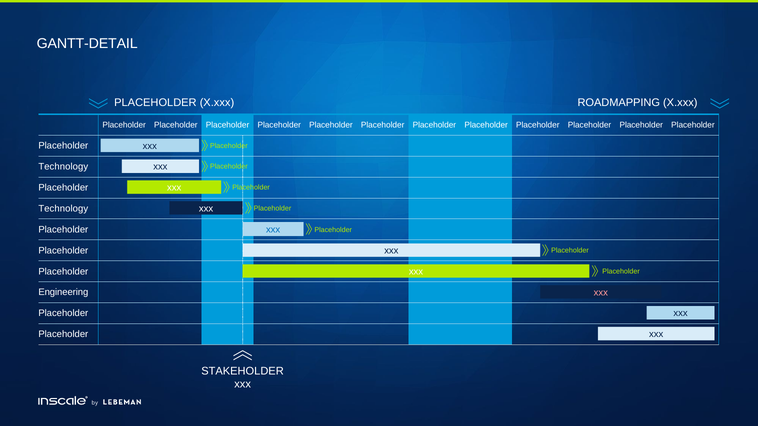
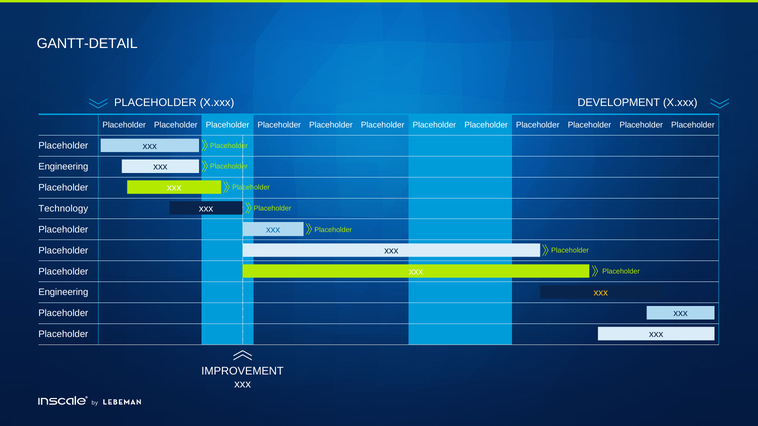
ROADMAPPING: ROADMAPPING -> DEVELOPMENT
Technology at (63, 167): Technology -> Engineering
xxx at (601, 293) colour: pink -> yellow
STAKEHOLDER: STAKEHOLDER -> IMPROVEMENT
